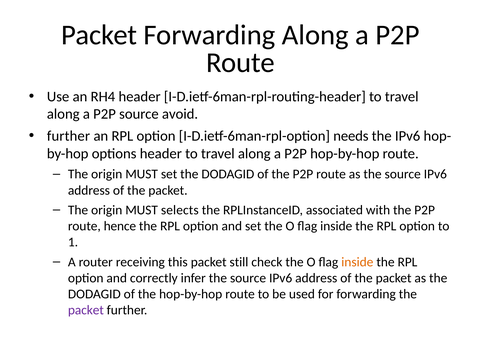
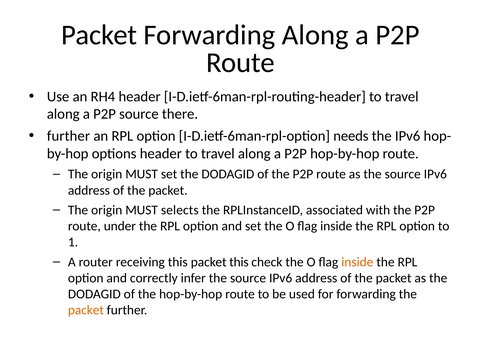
avoid: avoid -> there
hence: hence -> under
packet still: still -> this
packet at (86, 310) colour: purple -> orange
